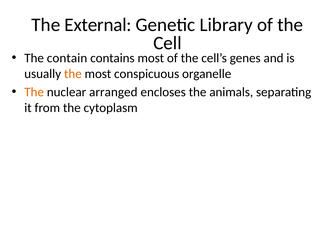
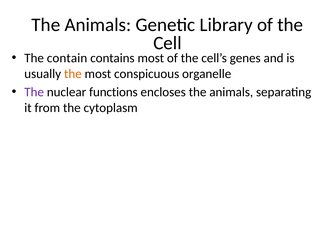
External at (98, 25): External -> Animals
The at (34, 92) colour: orange -> purple
arranged: arranged -> functions
